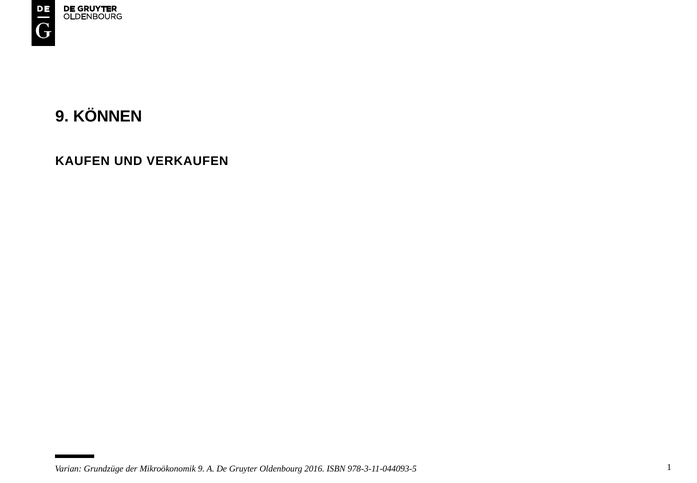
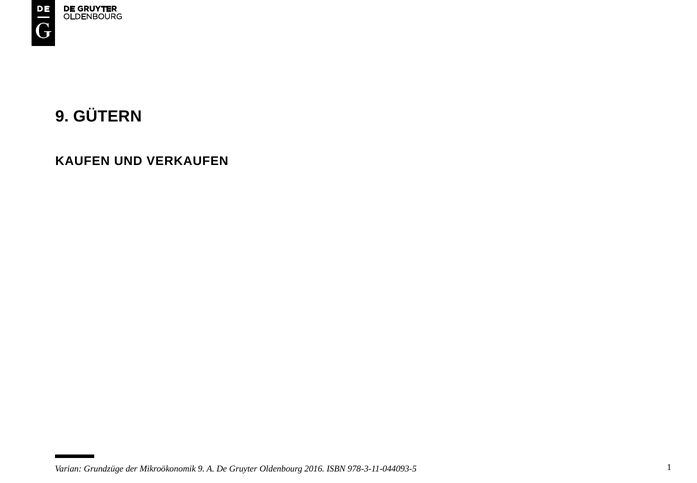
KÖNNEN: KÖNNEN -> GÜTERN
